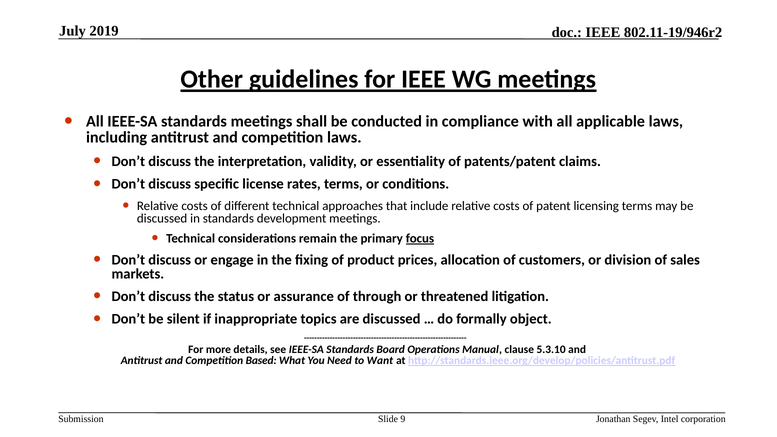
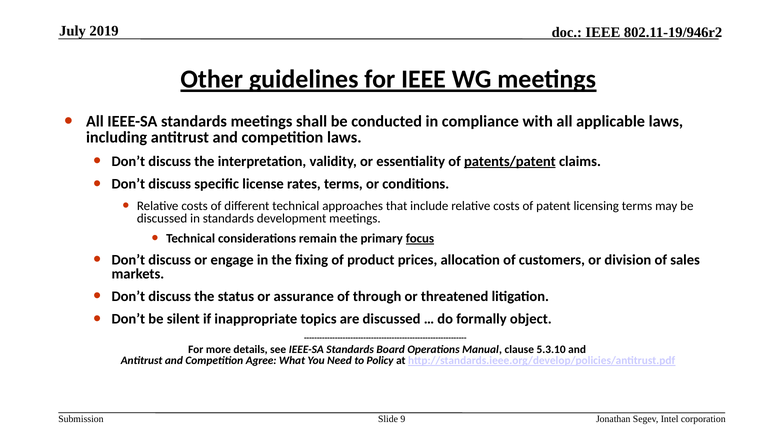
patents/patent underline: none -> present
Based: Based -> Agree
Want: Want -> Policy
